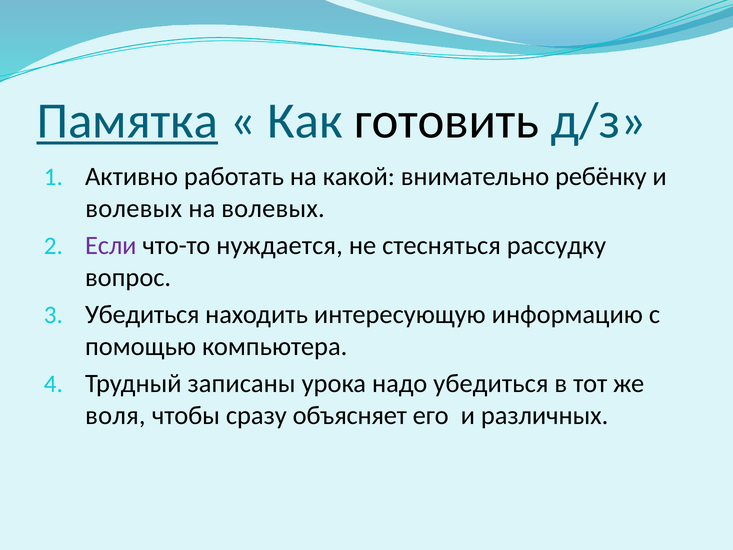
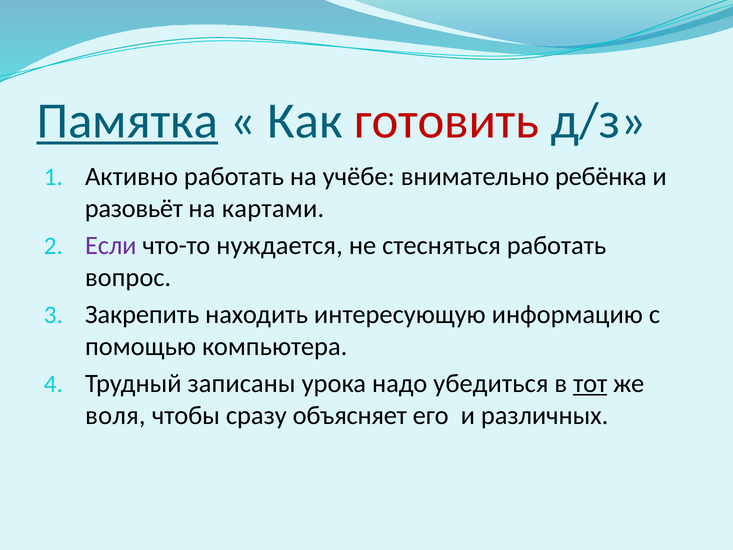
готовить colour: black -> red
какой: какой -> учёбе
ребёнку: ребёнку -> ребёнка
волевых at (134, 208): волевых -> разовьёт
на волевых: волевых -> картами
стесняться рассудку: рассудку -> работать
Убедиться at (142, 314): Убедиться -> Закрепить
тот underline: none -> present
